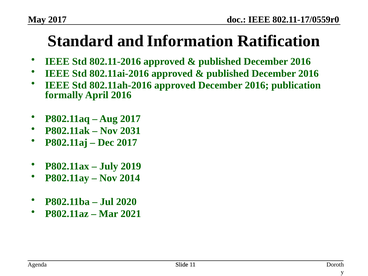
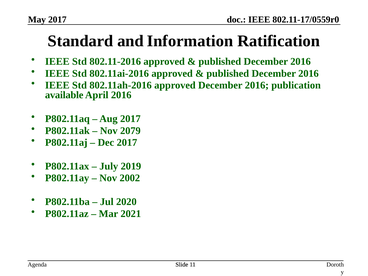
formally: formally -> available
2031: 2031 -> 2079
2014: 2014 -> 2002
